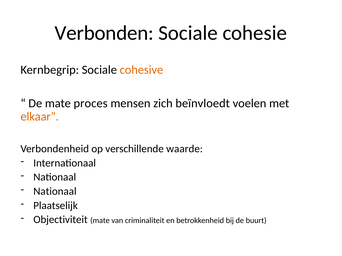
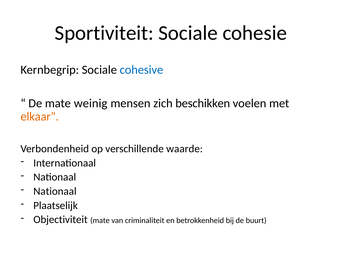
Verbonden: Verbonden -> Sportiviteit
cohesive colour: orange -> blue
proces: proces -> weinig
beïnvloedt: beïnvloedt -> beschikken
